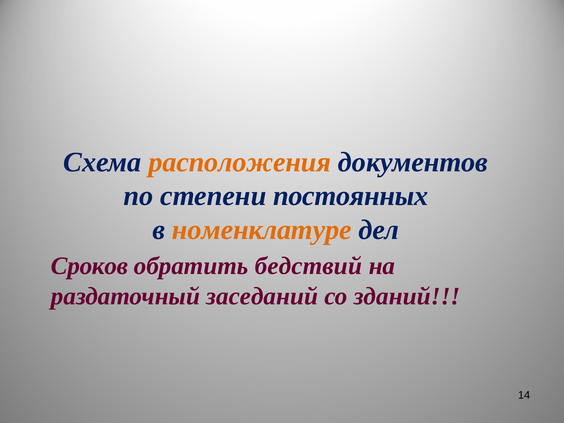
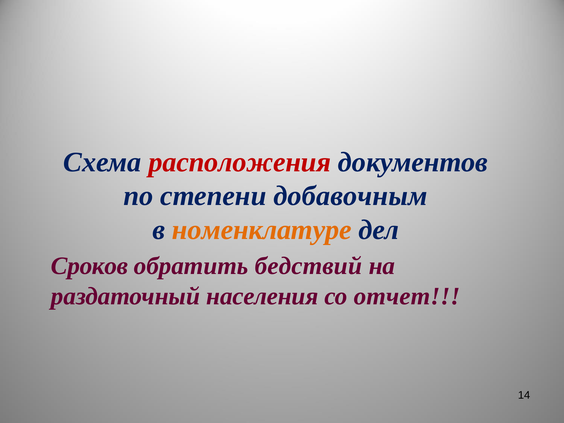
расположения colour: orange -> red
постоянных: постоянных -> добавочным
заседаний: заседаний -> населения
зданий: зданий -> отчет
